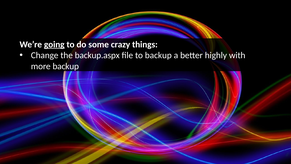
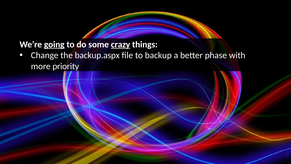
crazy underline: none -> present
highly: highly -> phase
more backup: backup -> priority
